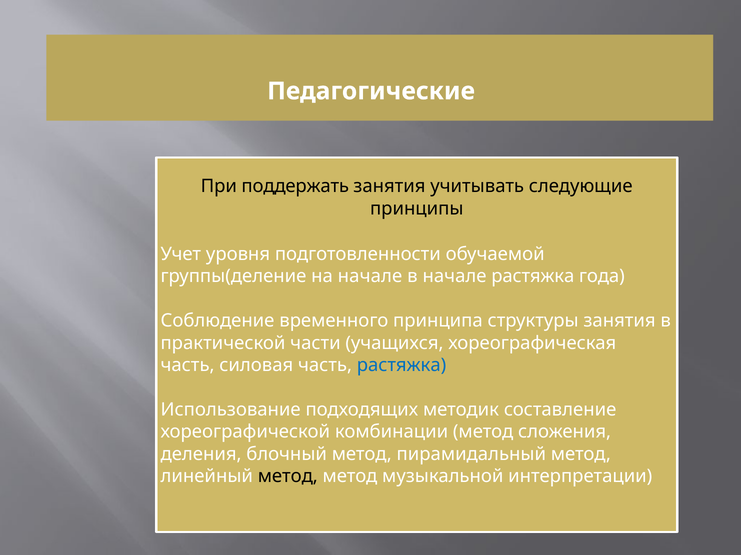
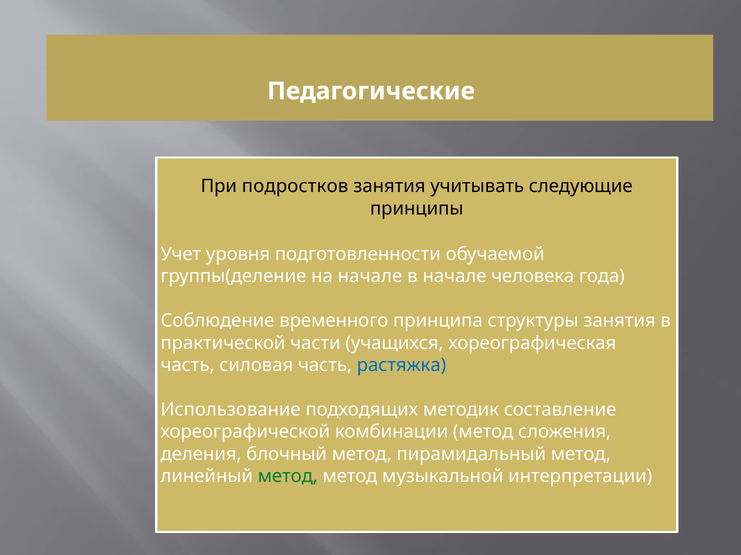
поддержать: поддержать -> подростков
начале растяжка: растяжка -> человека
метод at (288, 477) colour: black -> green
